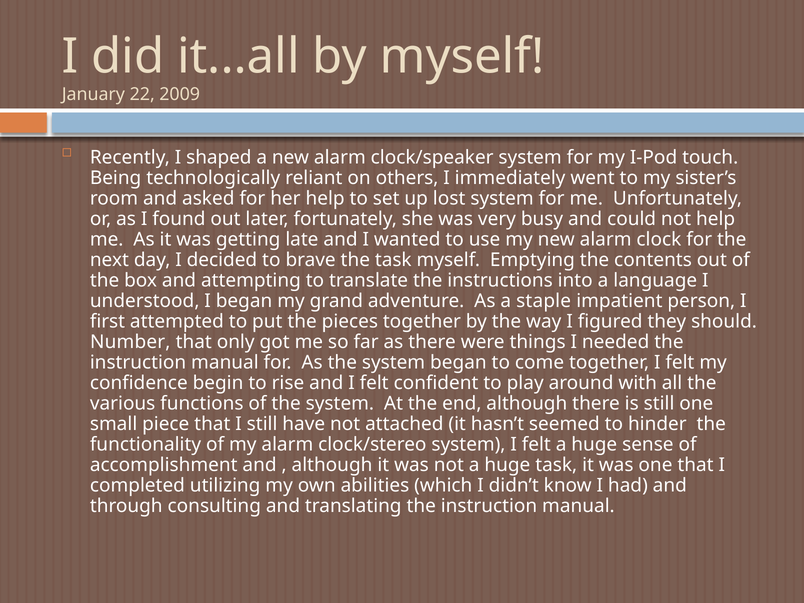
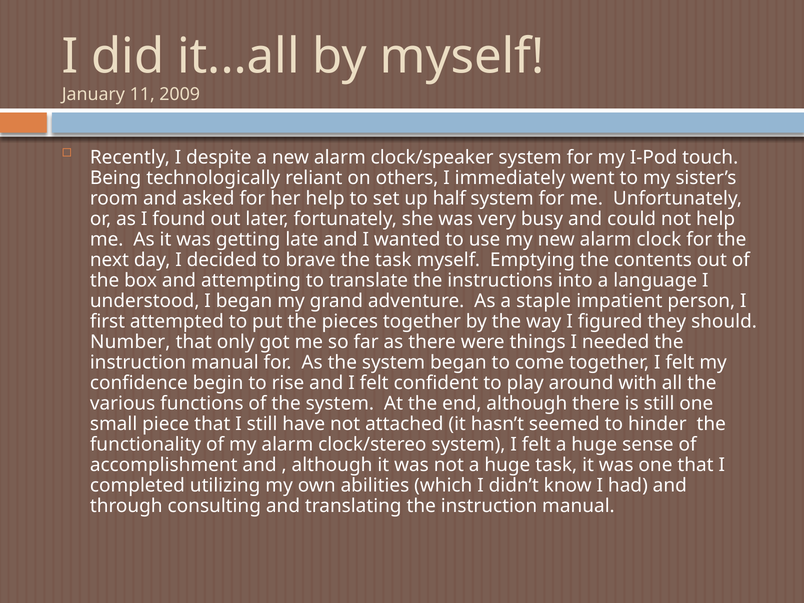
22: 22 -> 11
shaped: shaped -> despite
lost: lost -> half
